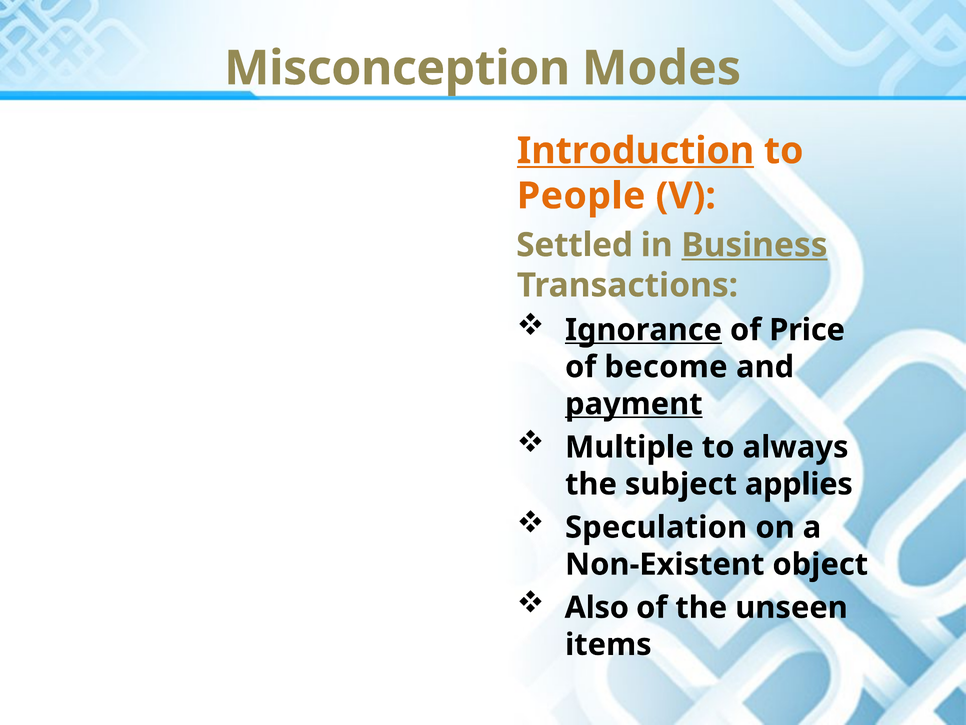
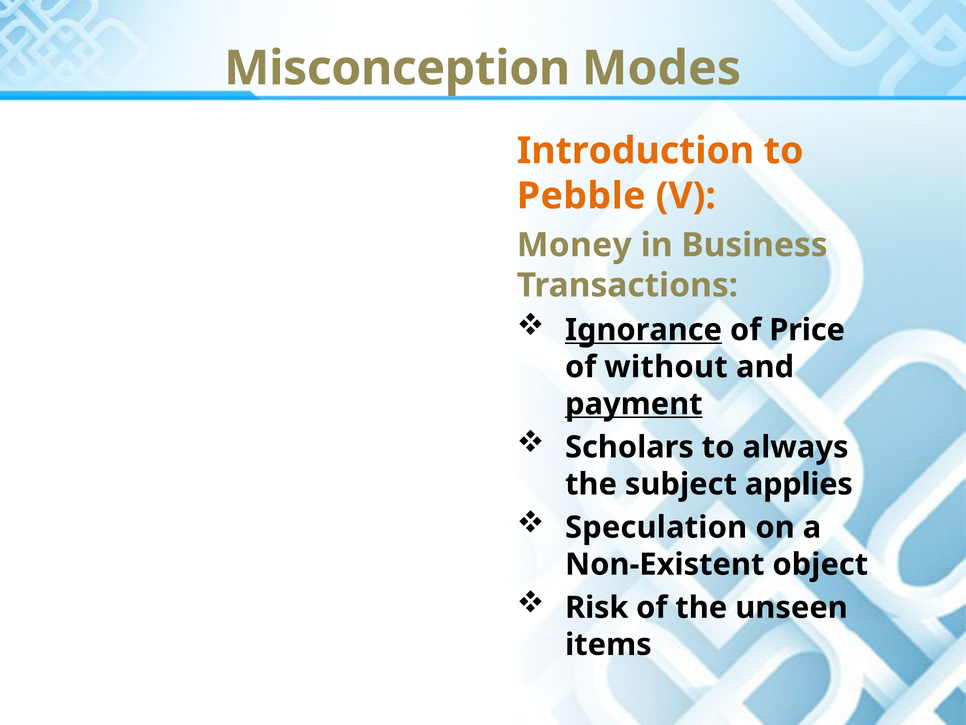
Introduction underline: present -> none
People: People -> Pebble
Settled: Settled -> Money
Business underline: present -> none
become: become -> without
Multiple: Multiple -> Scholars
Also: Also -> Risk
